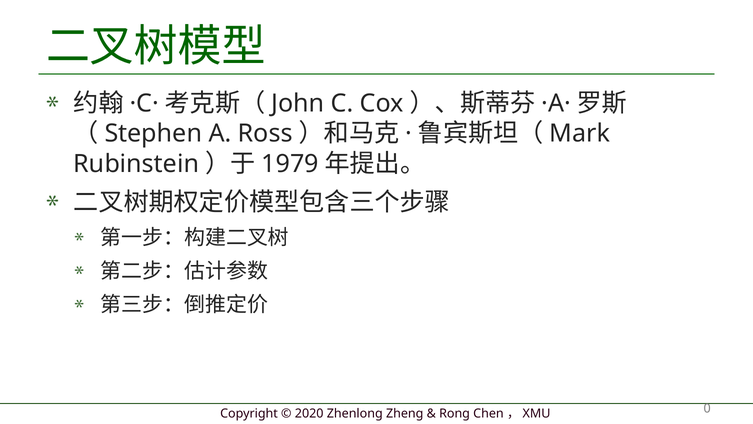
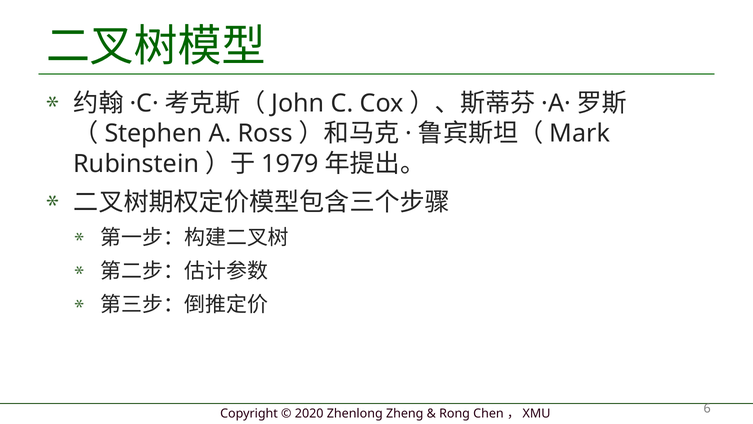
0: 0 -> 6
